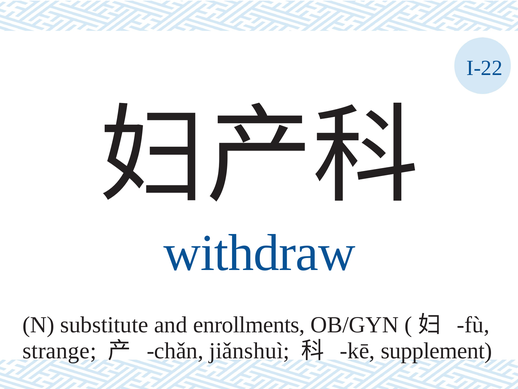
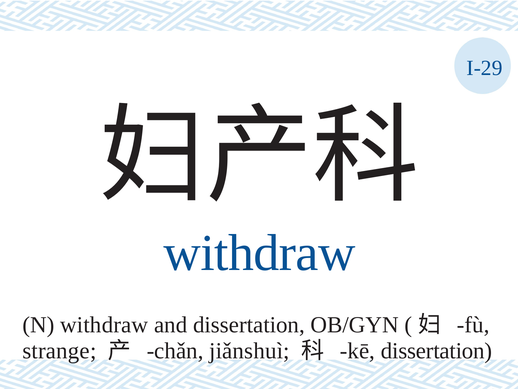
I-22: I-22 -> I-29
N substitute: substitute -> withdraw
and enrollments: enrollments -> dissertation
kē supplement: supplement -> dissertation
